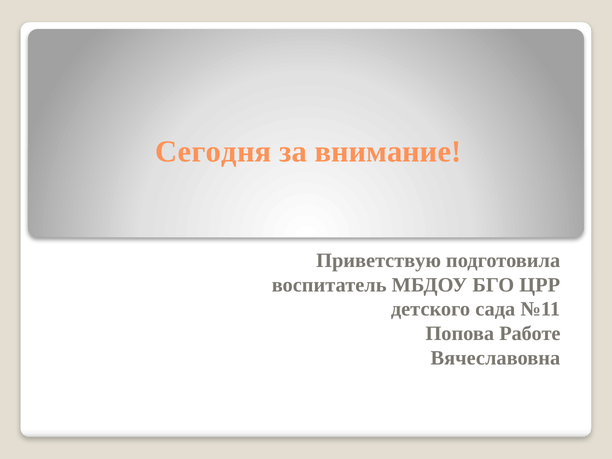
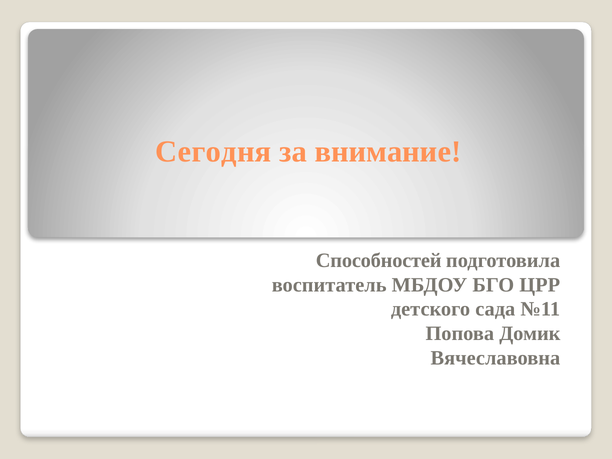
Приветствую: Приветствую -> Способностей
Работе: Работе -> Домик
